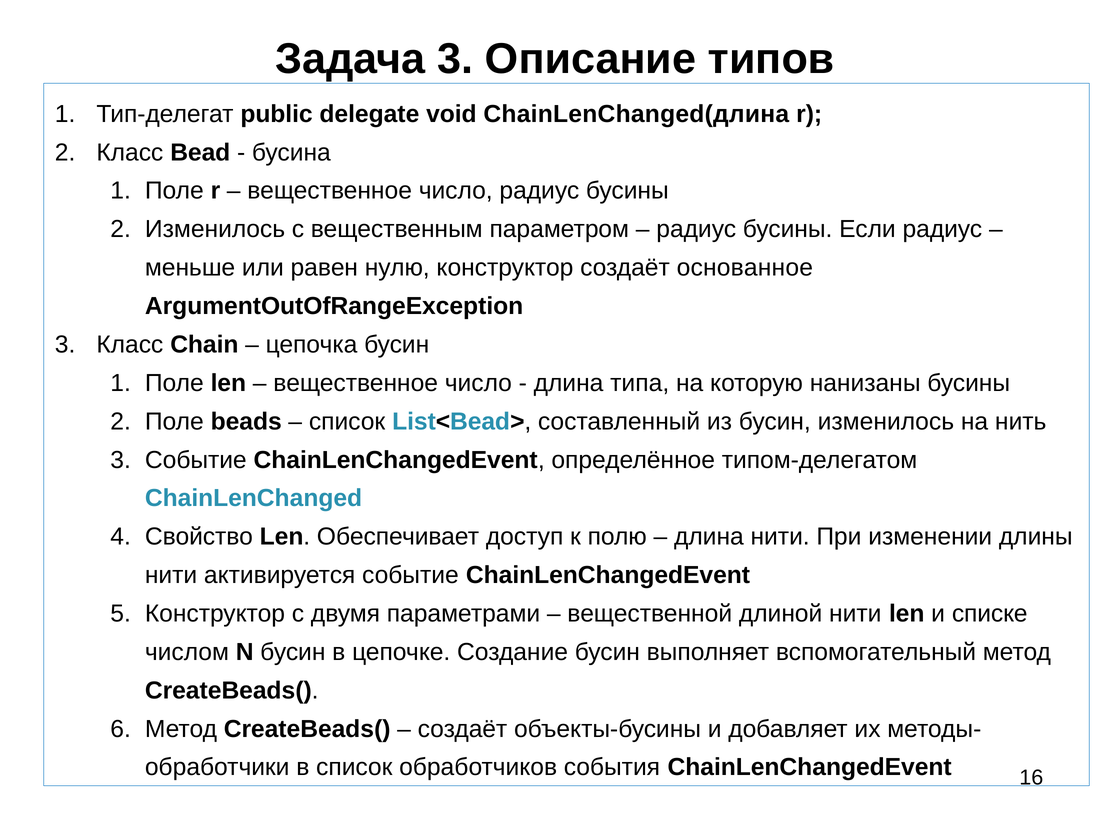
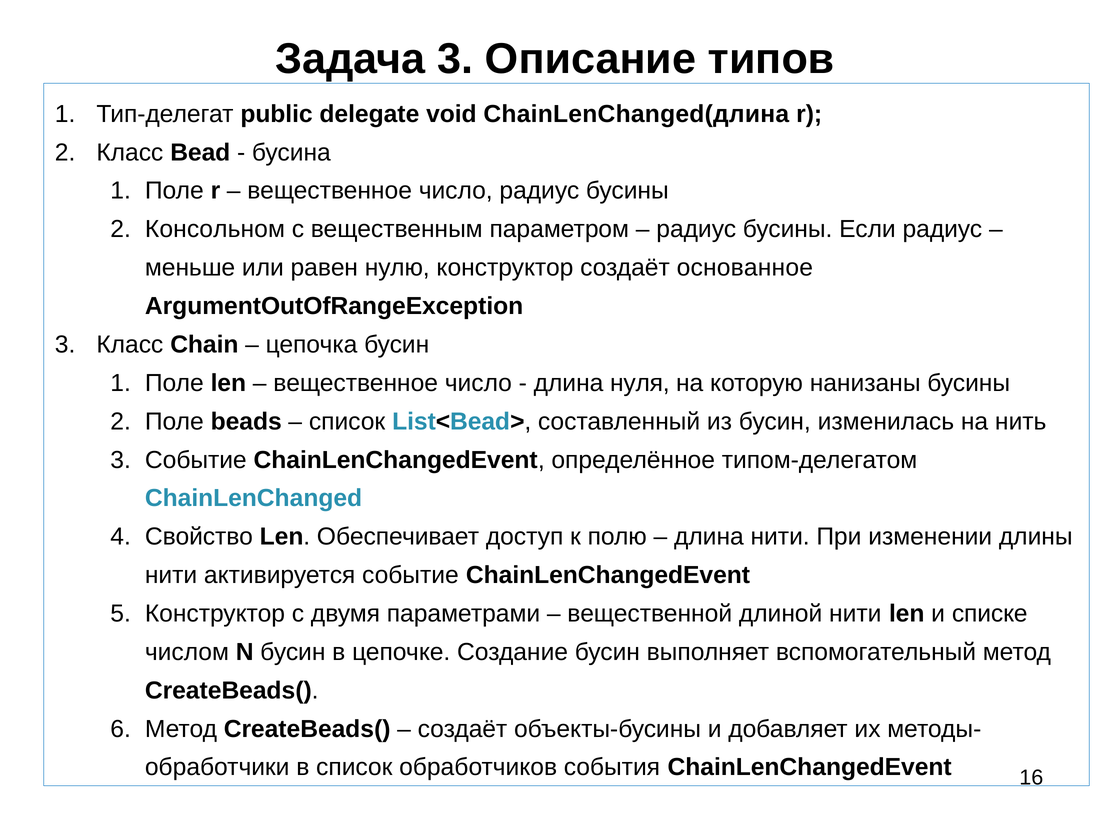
Изменилось at (215, 229): Изменилось -> Консольном
типа: типа -> нуля
бусин изменилось: изменилось -> изменилась
